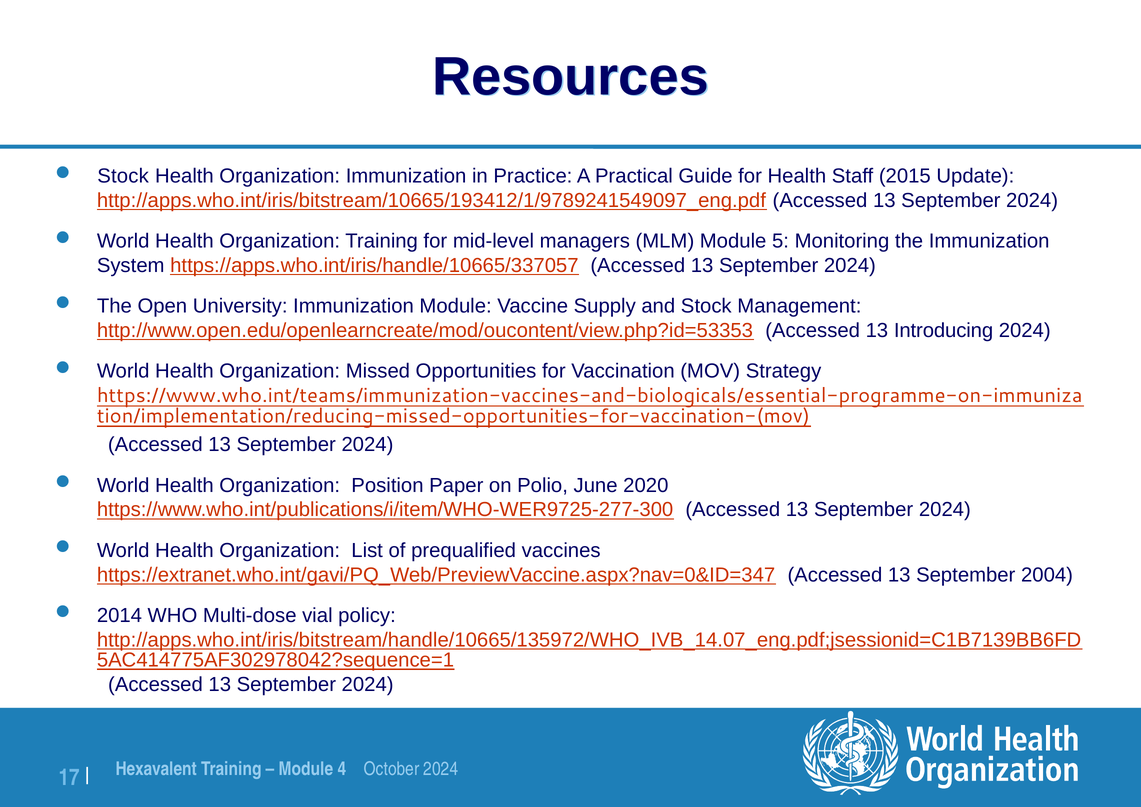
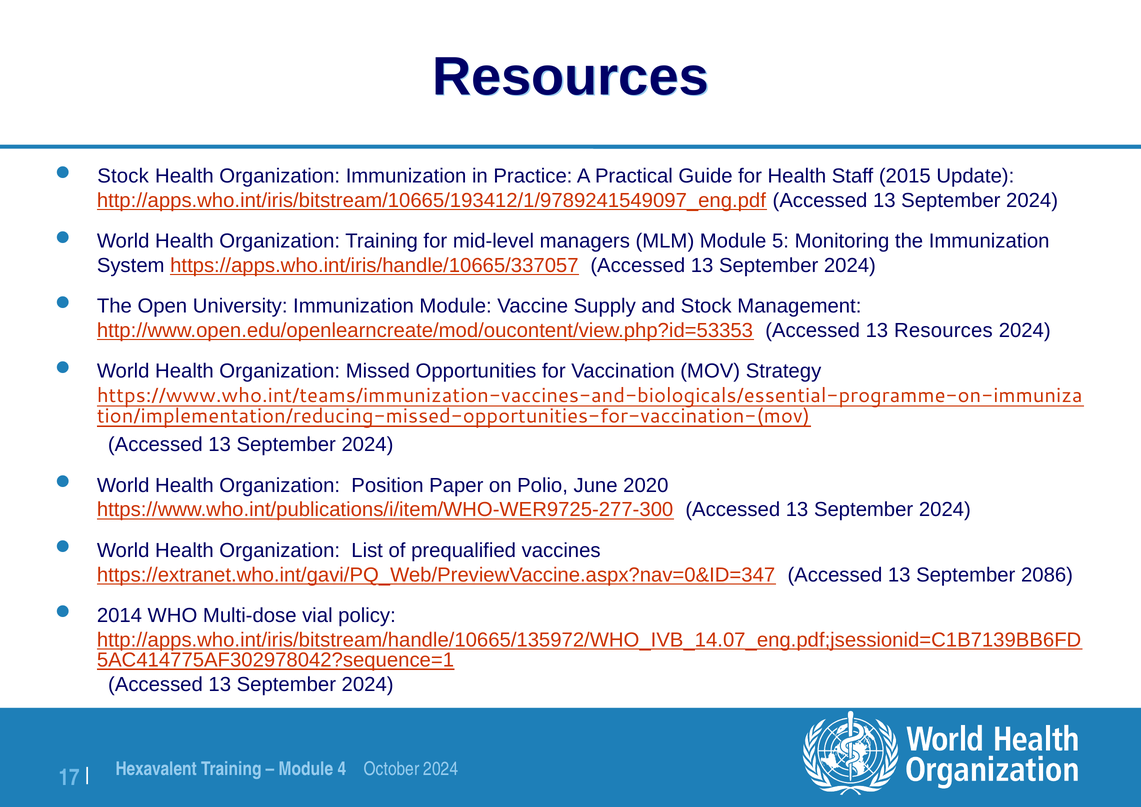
13 Introducing: Introducing -> Resources
2004: 2004 -> 2086
